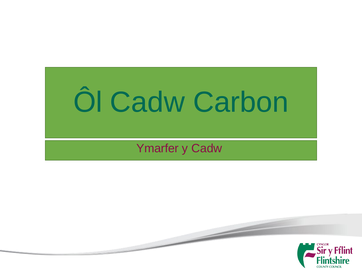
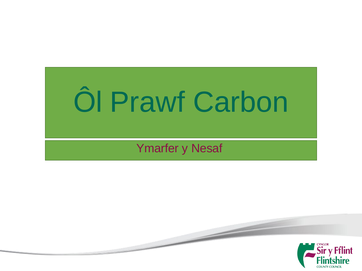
Ôl Cadw: Cadw -> Prawf
y Cadw: Cadw -> Nesaf
